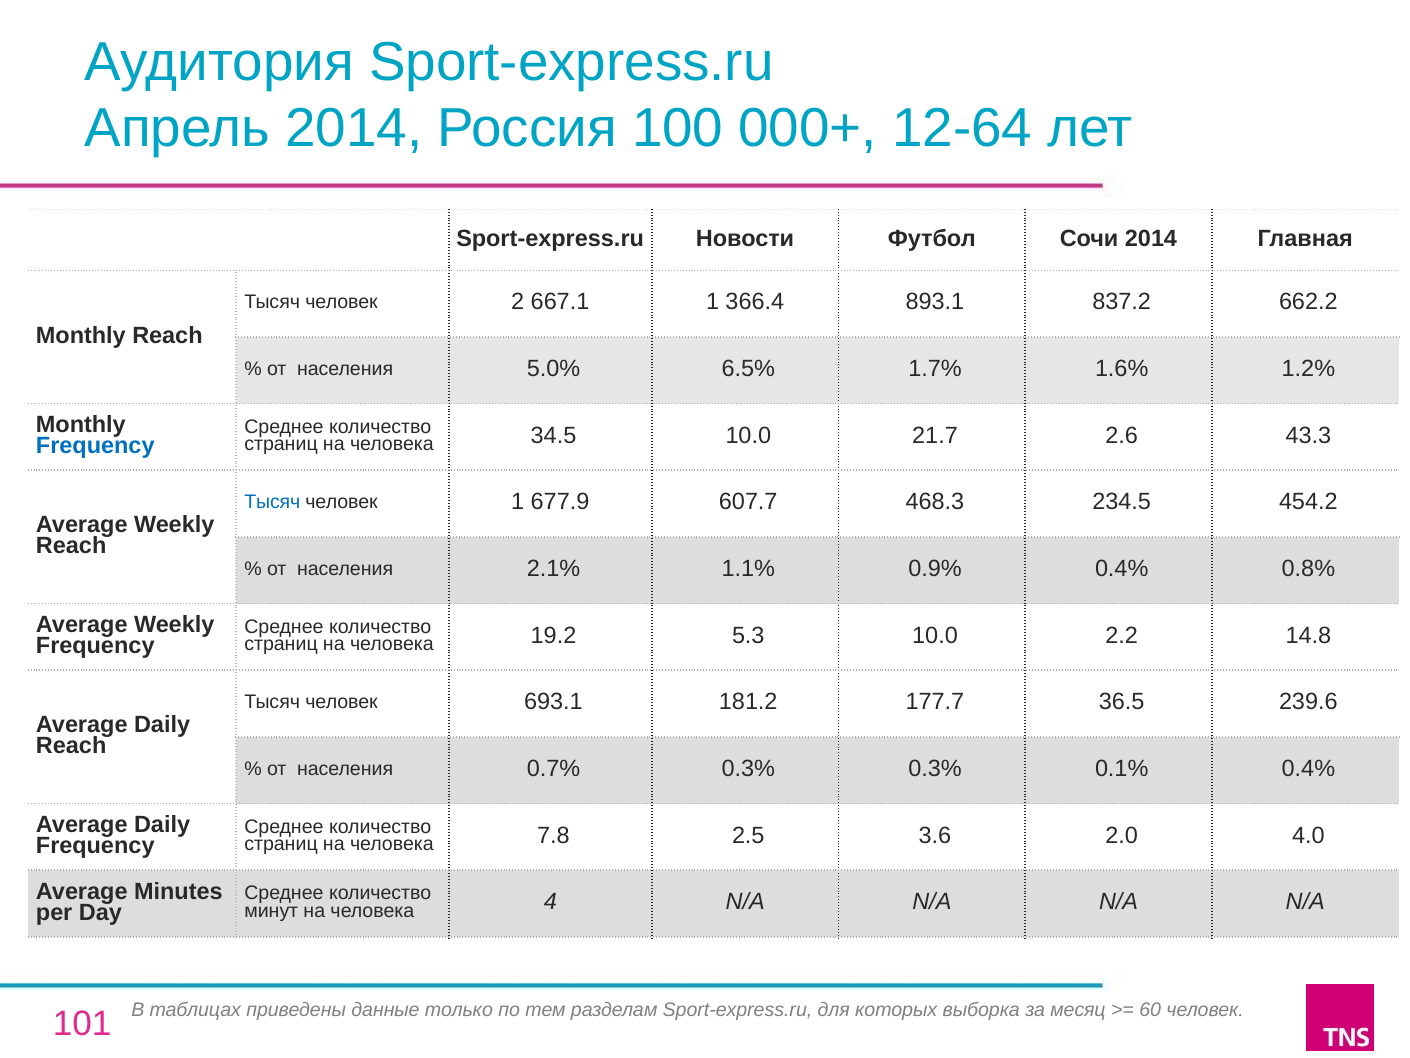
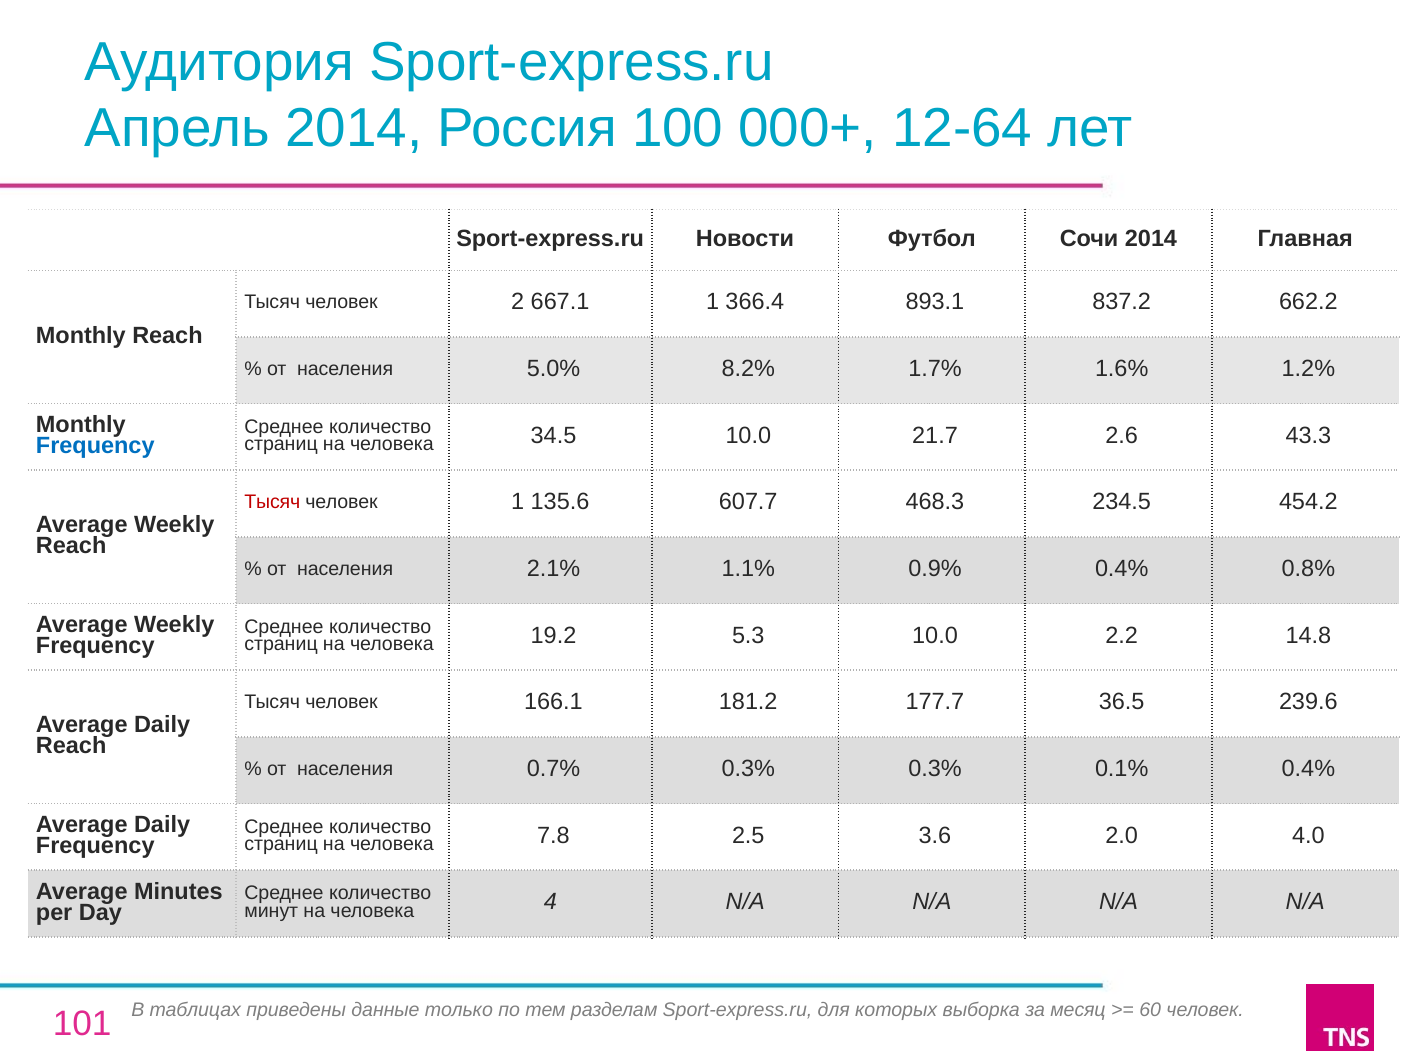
6.5%: 6.5% -> 8.2%
Тысяч at (272, 502) colour: blue -> red
677.9: 677.9 -> 135.6
693.1: 693.1 -> 166.1
